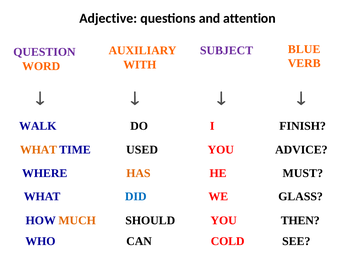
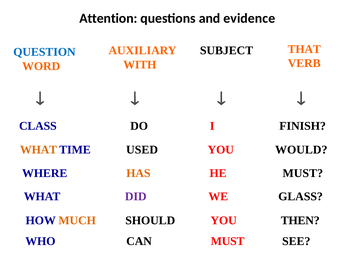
Adjective: Adjective -> Attention
attention: attention -> evidence
BLUE: BLUE -> THAT
SUBJECT colour: purple -> black
QUESTION colour: purple -> blue
WALK: WALK -> CLASS
ADVICE: ADVICE -> WOULD
DID colour: blue -> purple
CAN COLD: COLD -> MUST
